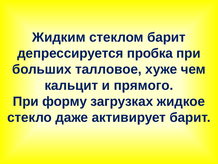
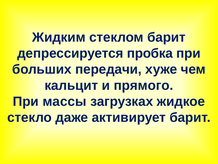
талловое: талловое -> передачи
форму: форму -> массы
